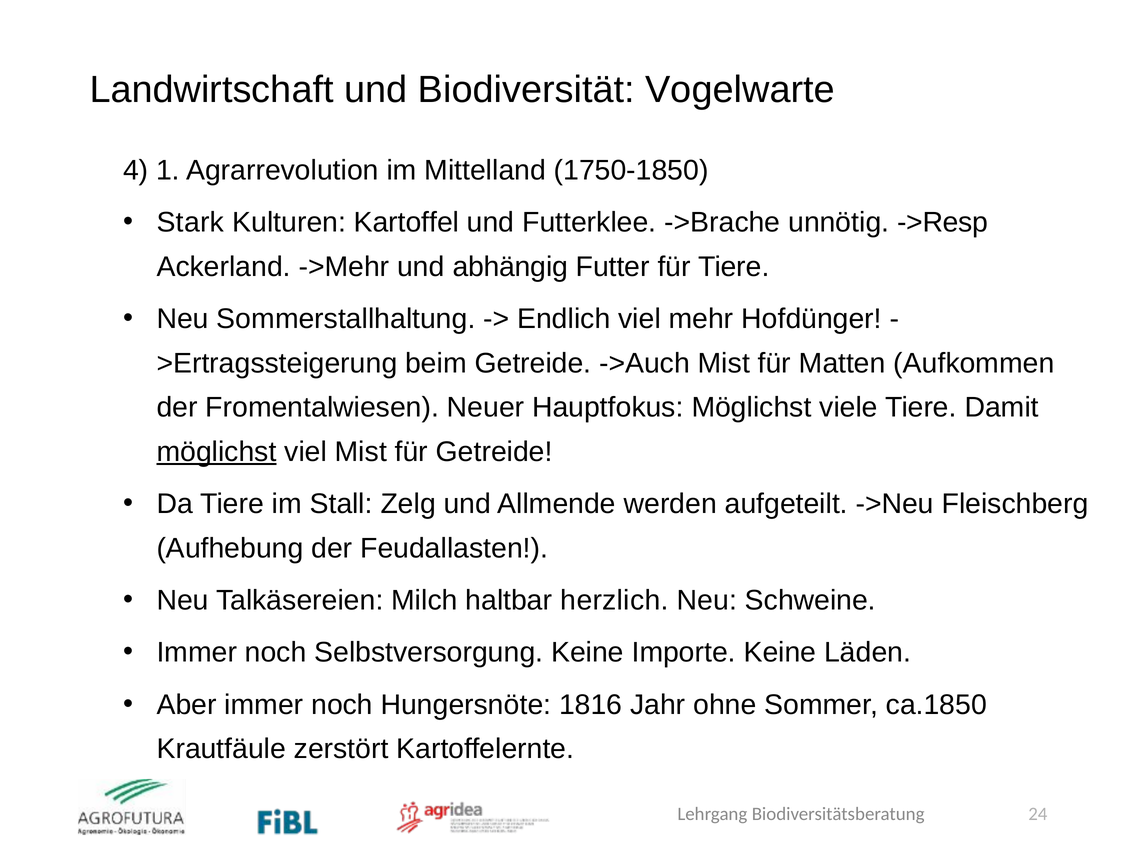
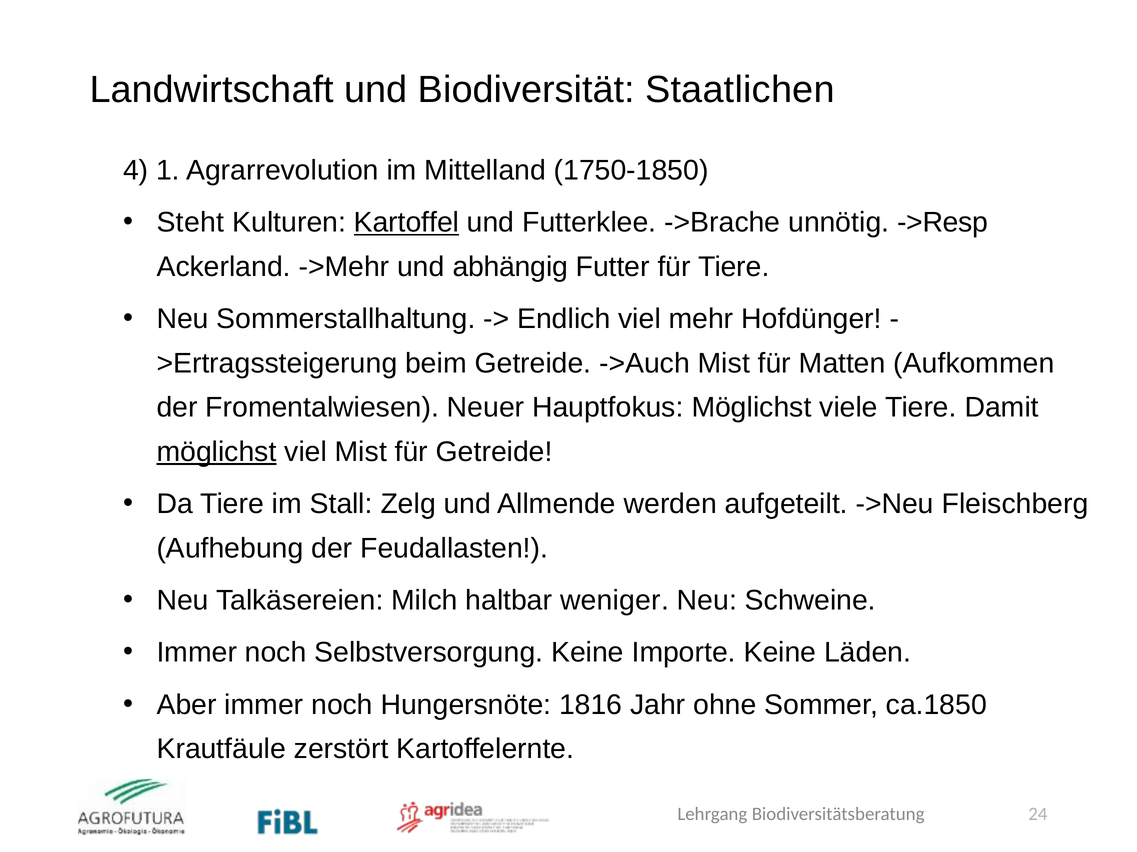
Vogelwarte: Vogelwarte -> Staatlichen
Stark: Stark -> Steht
Kartoffel underline: none -> present
herzlich: herzlich -> weniger
